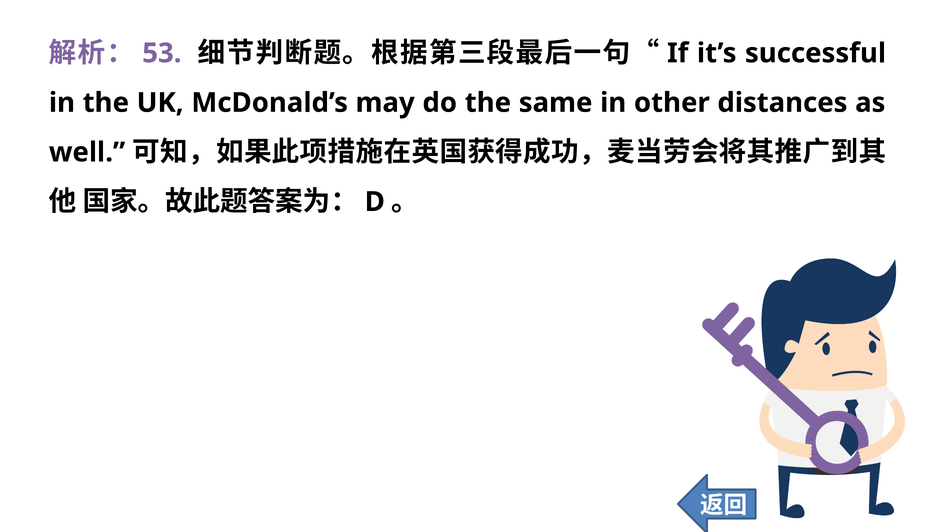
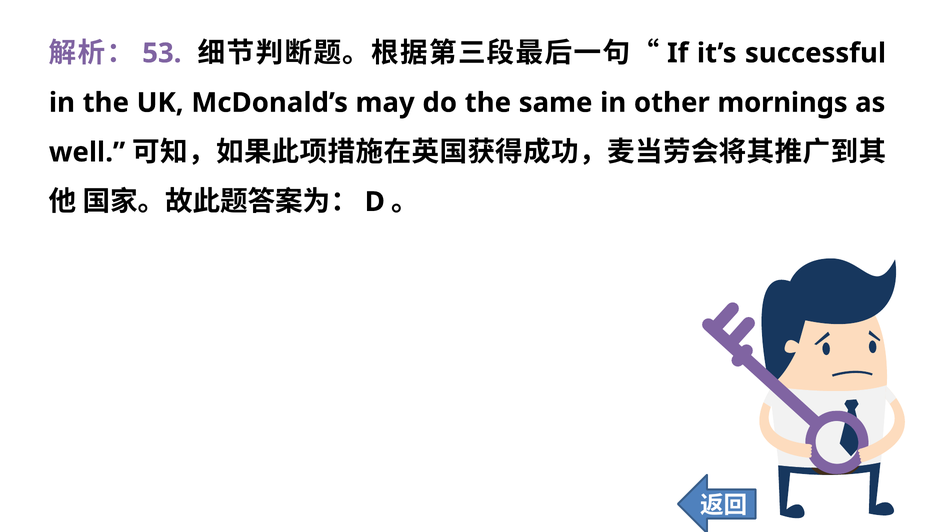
distances: distances -> mornings
